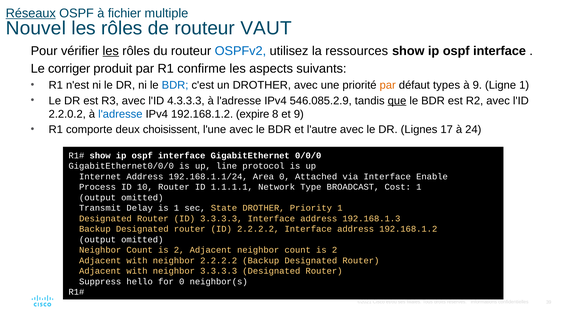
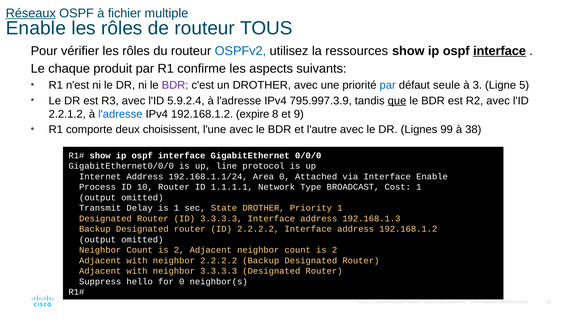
Nouvel at (36, 28): Nouvel -> Enable
routeur VAUT: VAUT -> TOUS
les at (111, 51) underline: present -> none
interface at (500, 51) underline: none -> present
corriger: corriger -> chaque
BDR at (175, 85) colour: blue -> purple
par at (388, 85) colour: orange -> blue
types: types -> seule
à 9: 9 -> 3
Ligne 1: 1 -> 5
4.3.3.3: 4.3.3.3 -> 5.9.2.4
546.085.2.9: 546.085.2.9 -> 795.997.3.9
2.2.0.2: 2.2.0.2 -> 2.2.1.2
17: 17 -> 99
24: 24 -> 38
